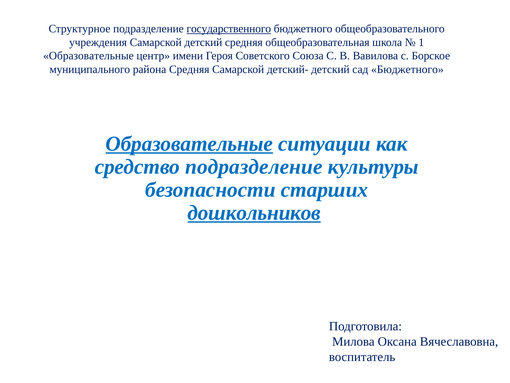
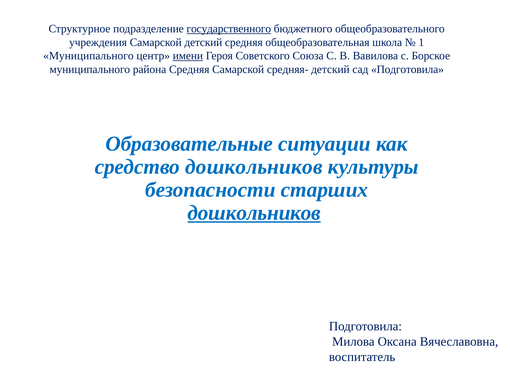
Образовательные at (88, 56): Образовательные -> Муниципального
имени underline: none -> present
детский-: детский- -> средняя-
сад Бюджетного: Бюджетного -> Подготовила
Образовательные at (189, 144) underline: present -> none
средство подразделение: подразделение -> дошкольников
